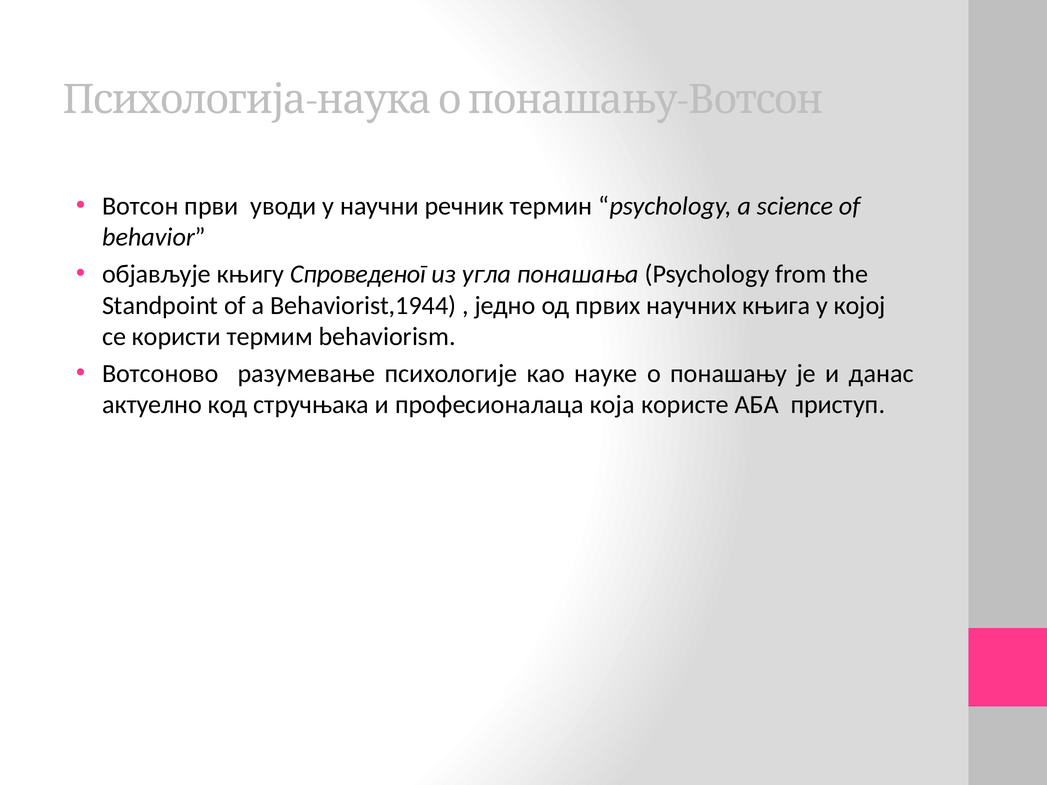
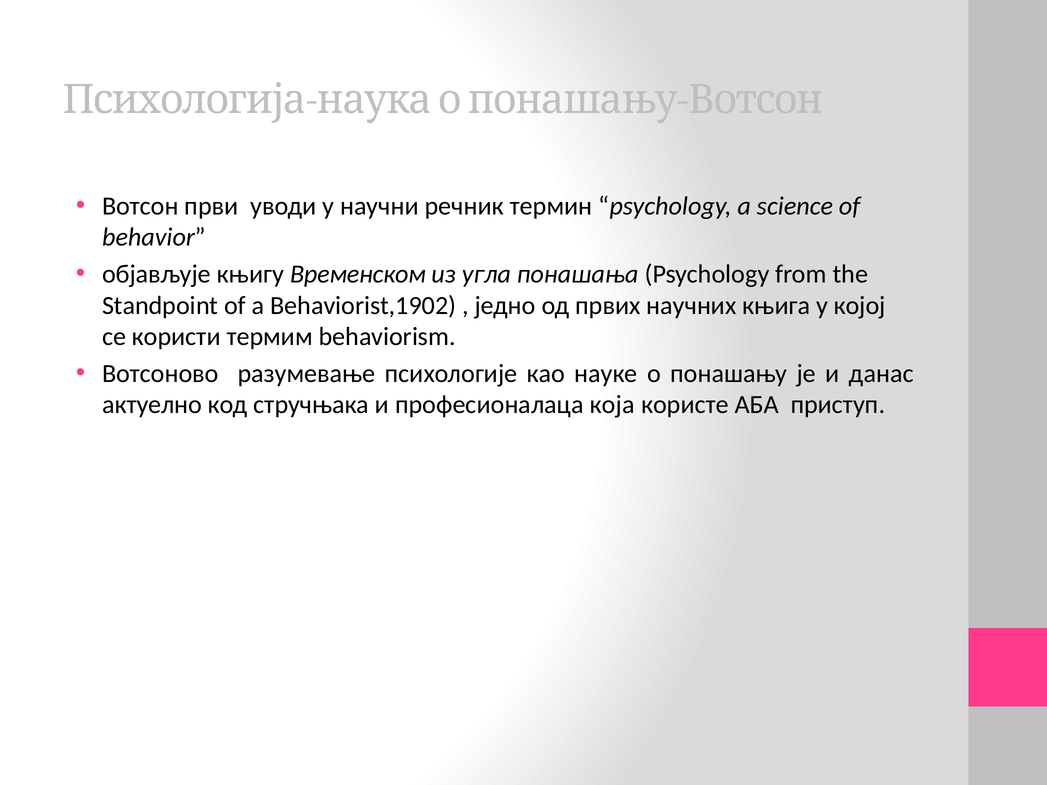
Спроведеног: Спроведеног -> Временском
Behaviorist,1944: Behaviorist,1944 -> Behaviorist,1902
